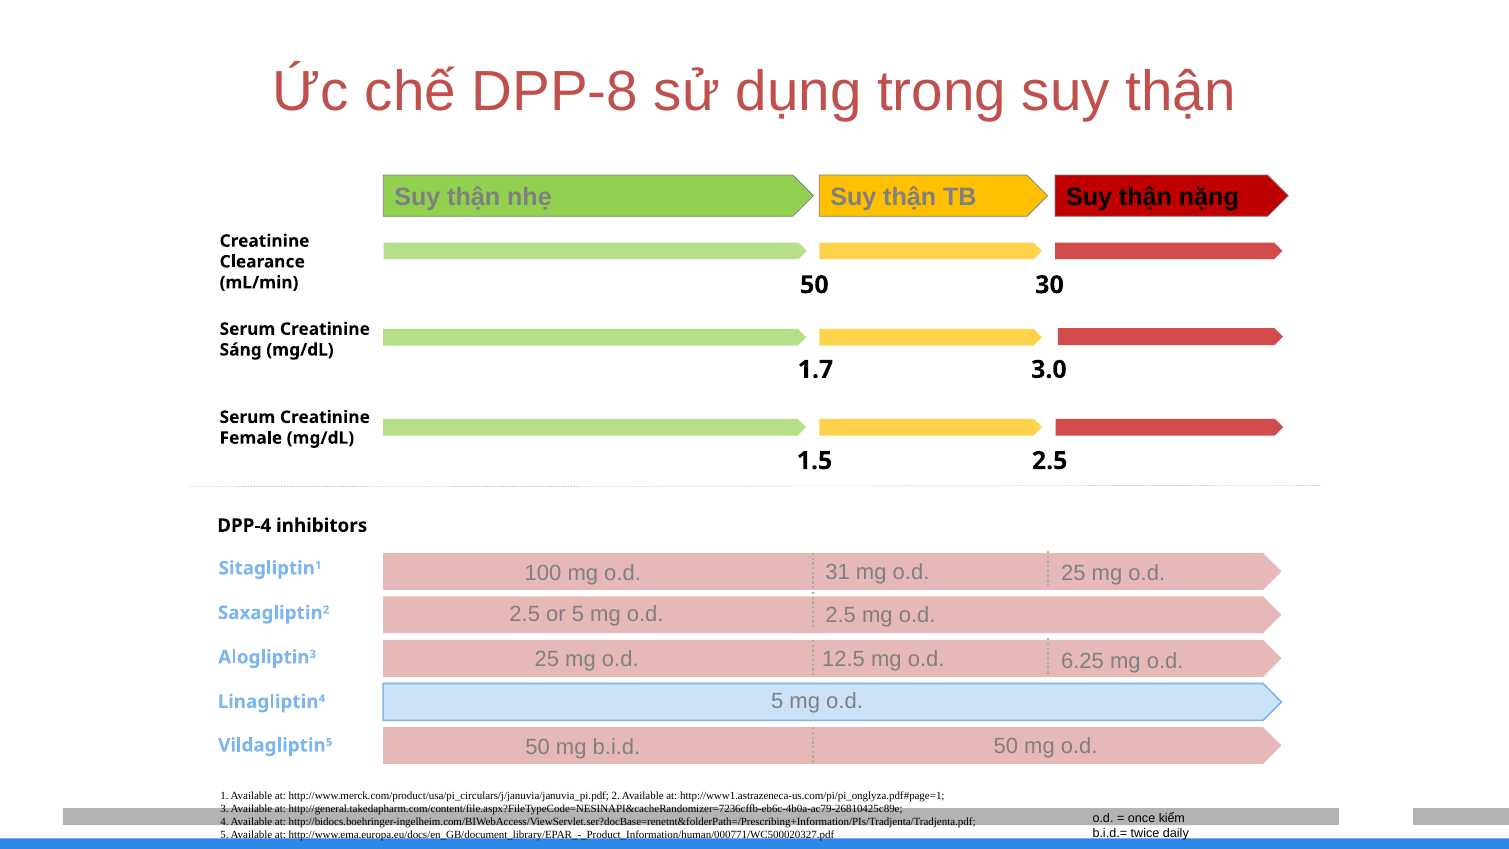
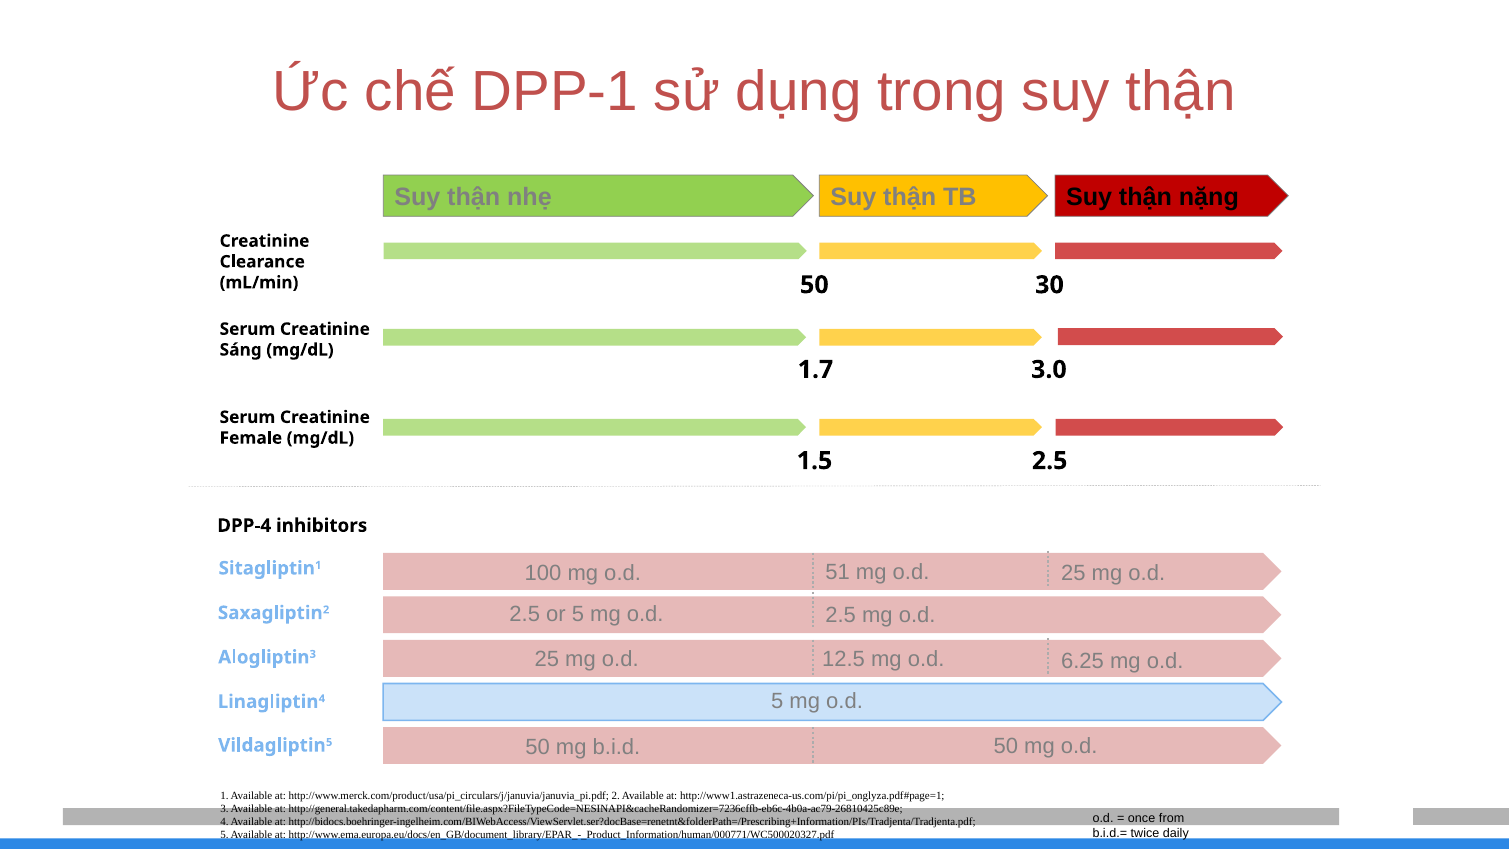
DPP-8: DPP-8 -> DPP-1
31: 31 -> 51
kiểm: kiểm -> from
